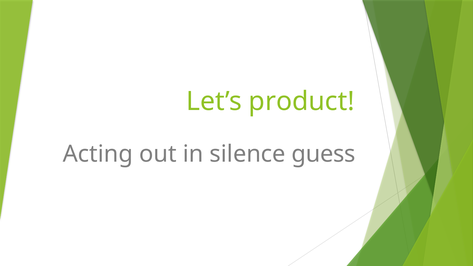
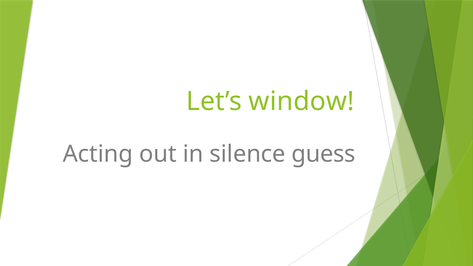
product: product -> window
